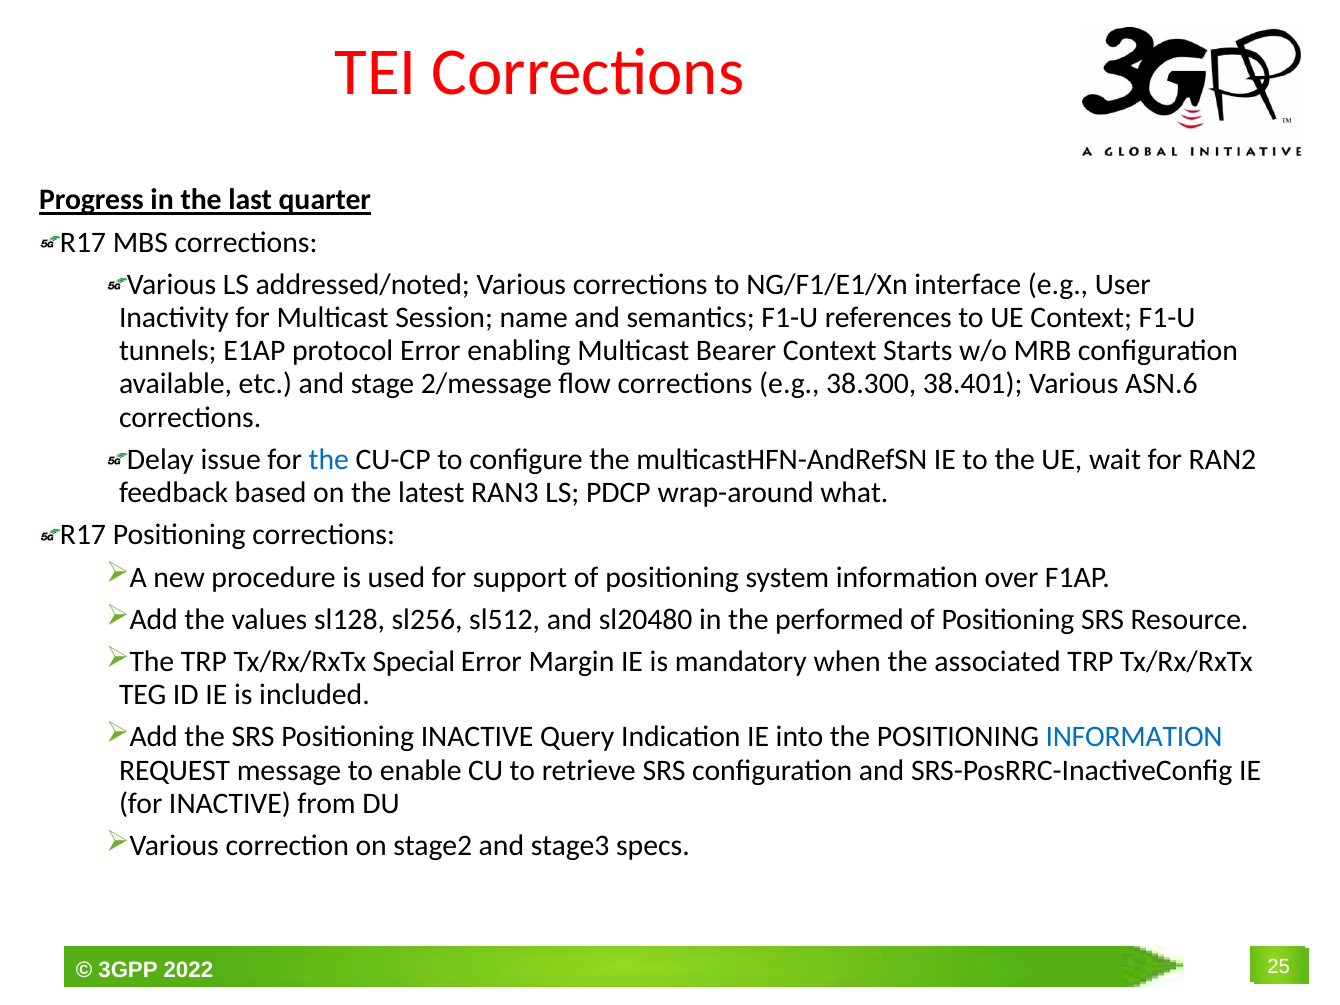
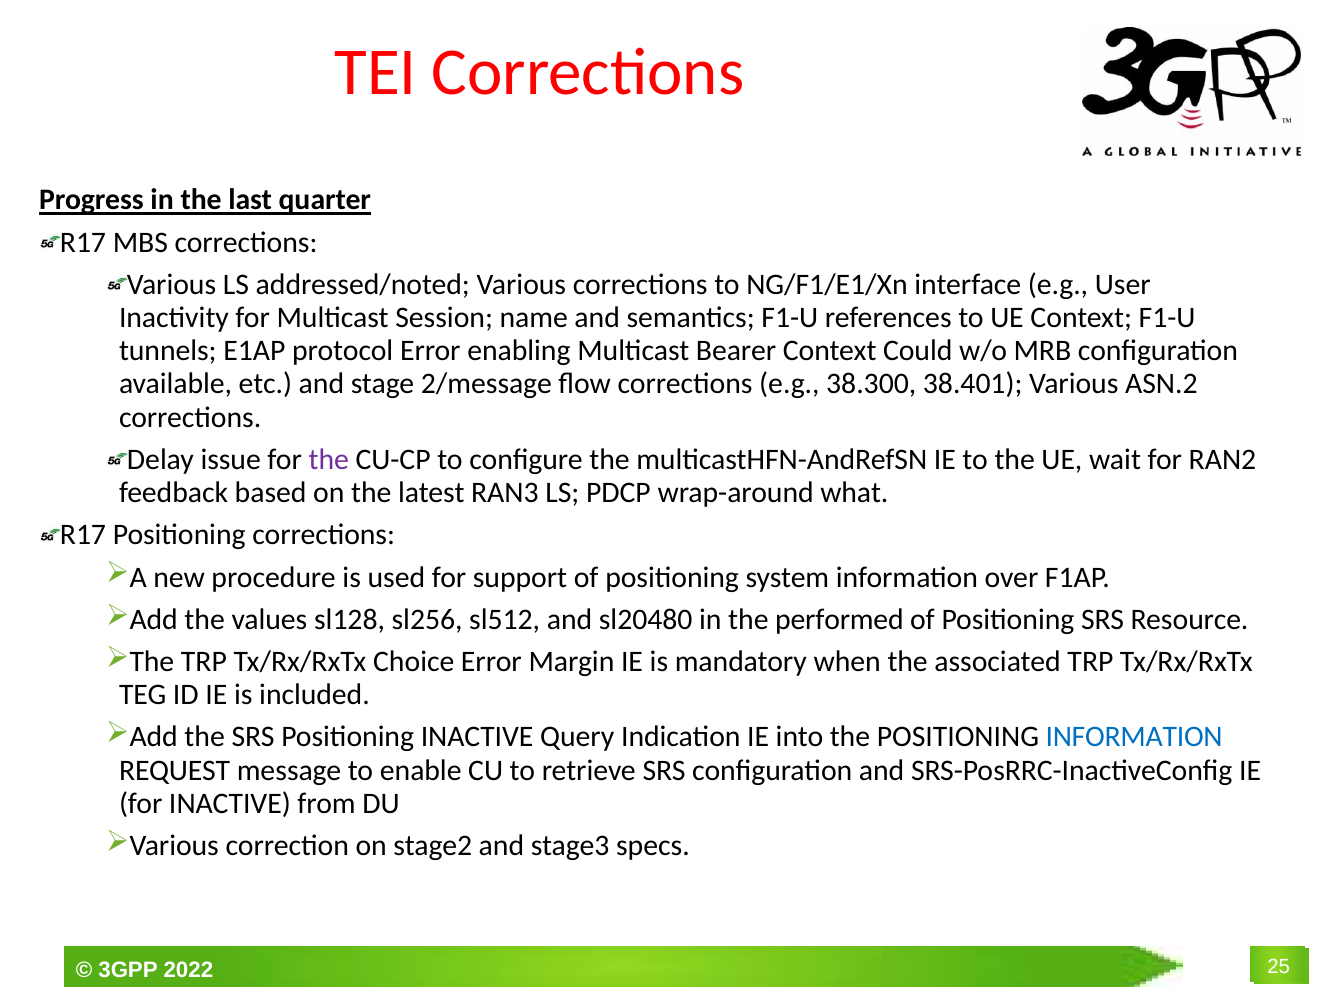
Starts: Starts -> Could
ASN.6: ASN.6 -> ASN.2
the at (329, 460) colour: blue -> purple
Special: Special -> Choice
